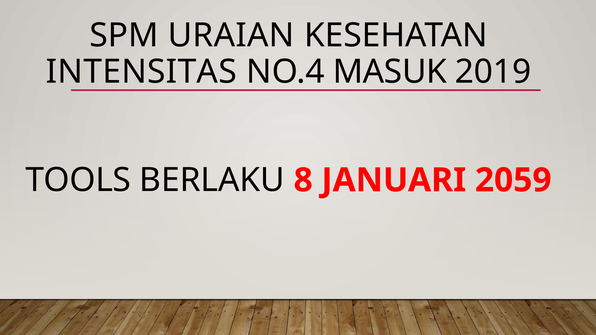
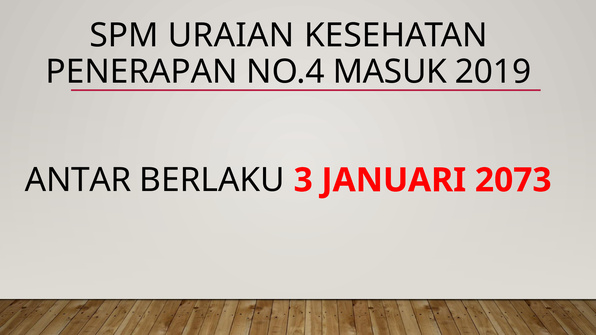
INTENSITAS: INTENSITAS -> PENERAPAN
TOOLS: TOOLS -> ANTAR
8: 8 -> 3
2059: 2059 -> 2073
